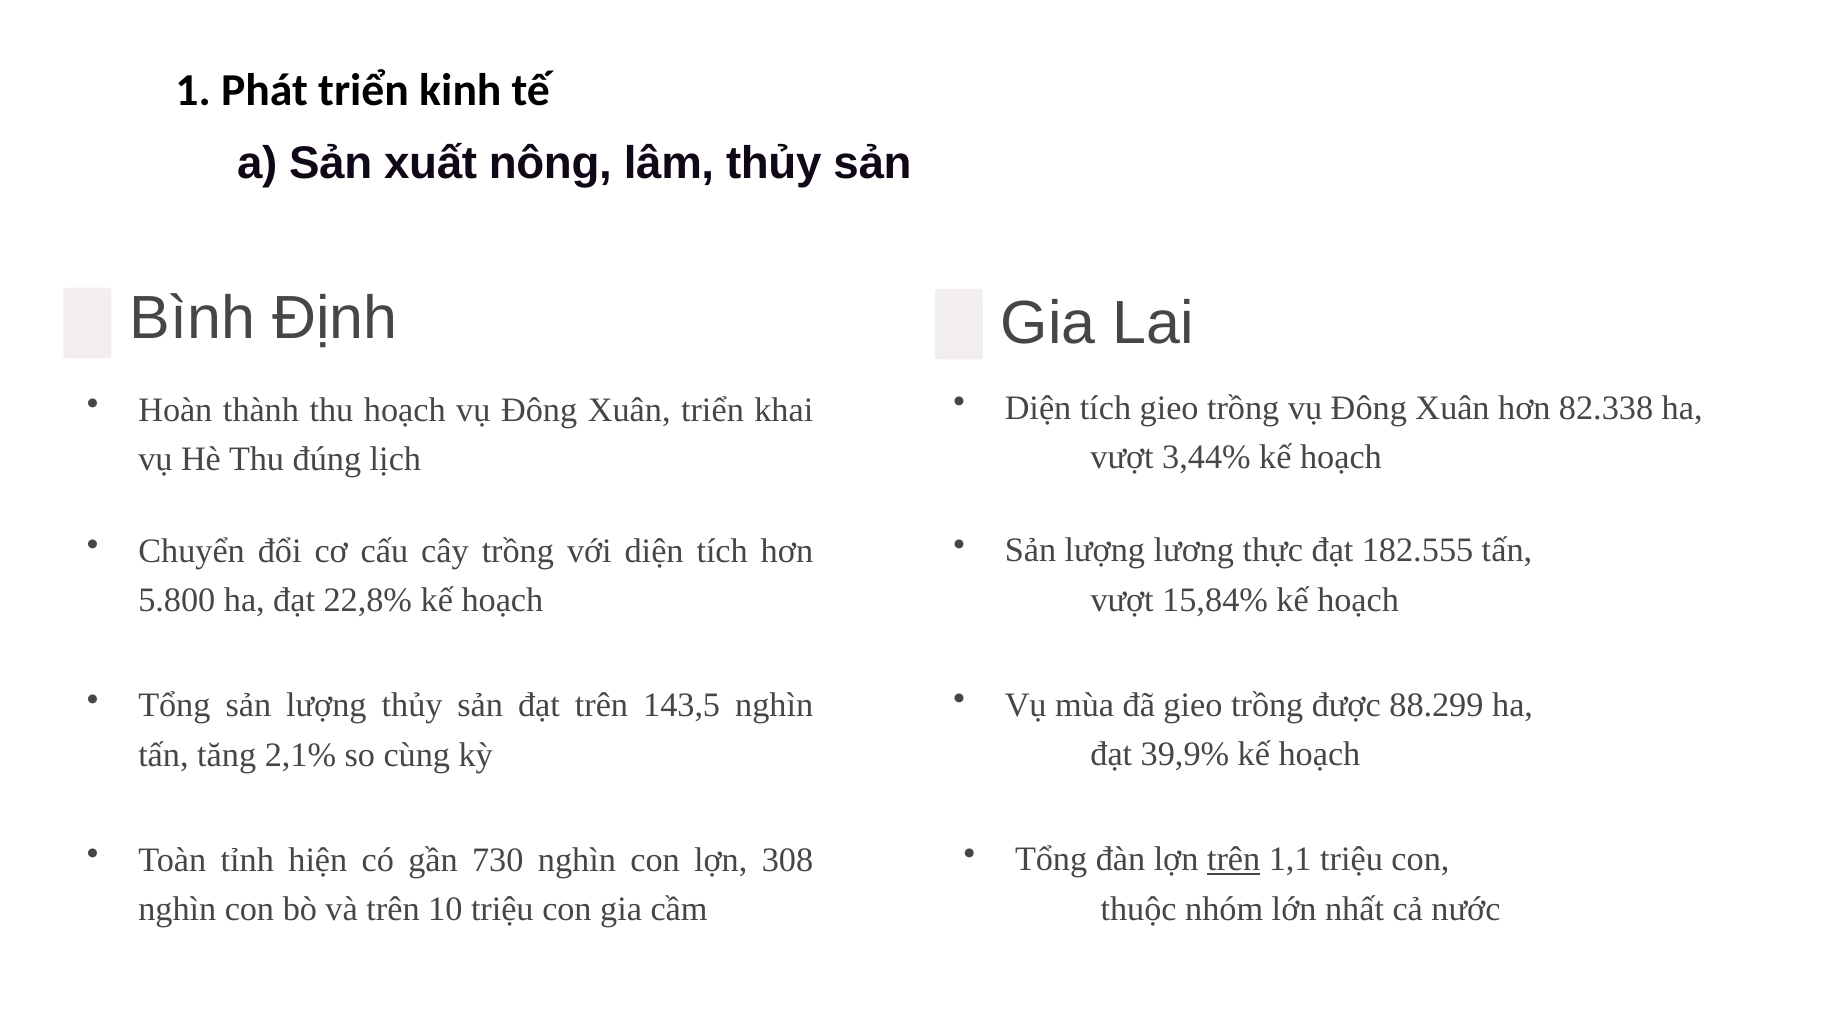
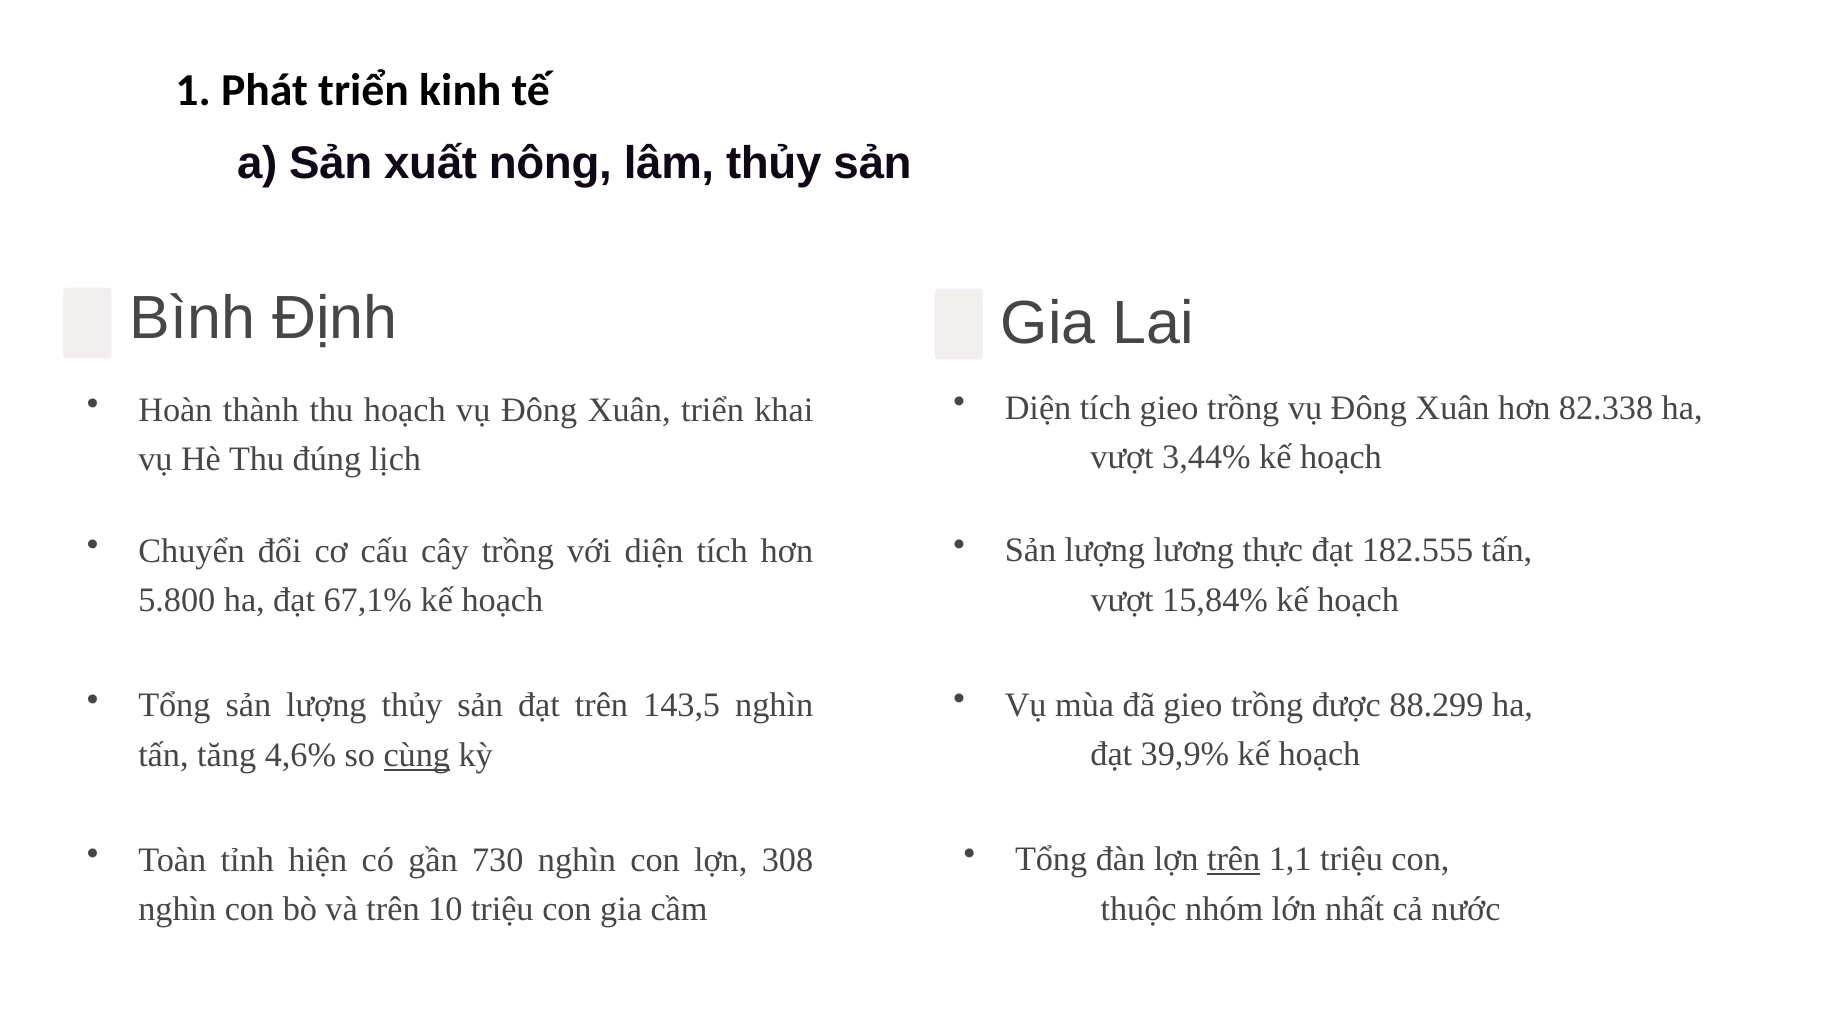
22,8%: 22,8% -> 67,1%
2,1%: 2,1% -> 4,6%
cùng underline: none -> present
